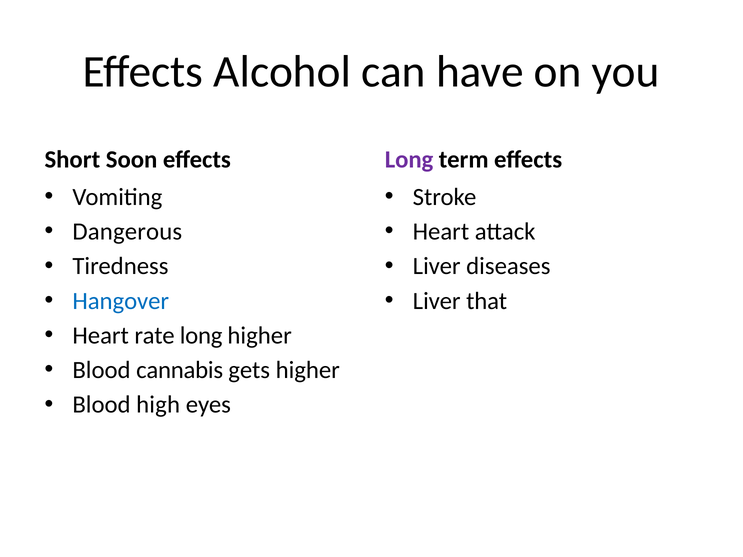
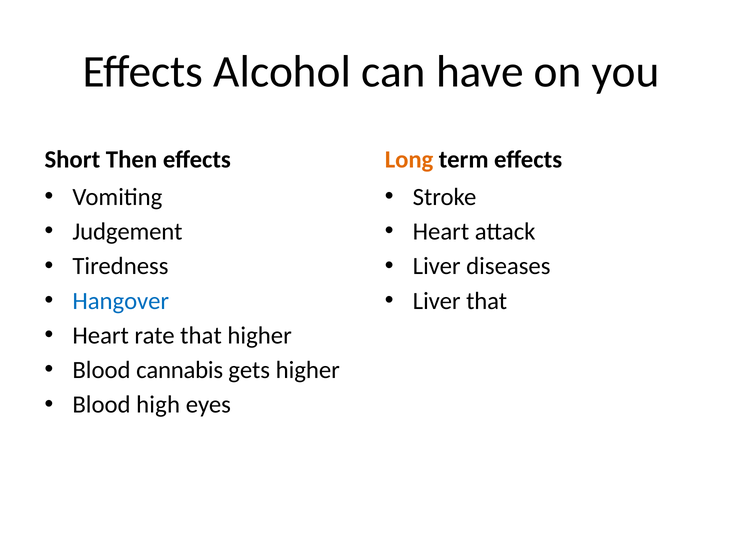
Soon: Soon -> Then
Long at (409, 160) colour: purple -> orange
Dangerous: Dangerous -> Judgement
rate long: long -> that
